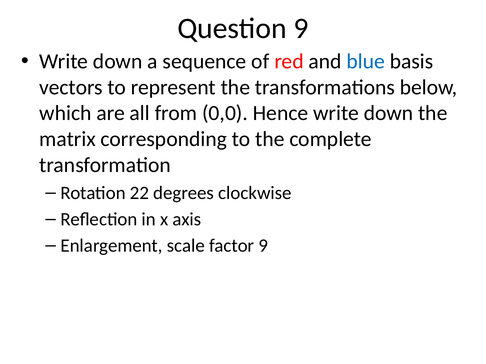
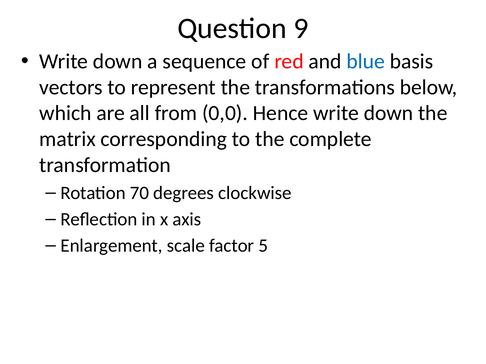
22: 22 -> 70
factor 9: 9 -> 5
